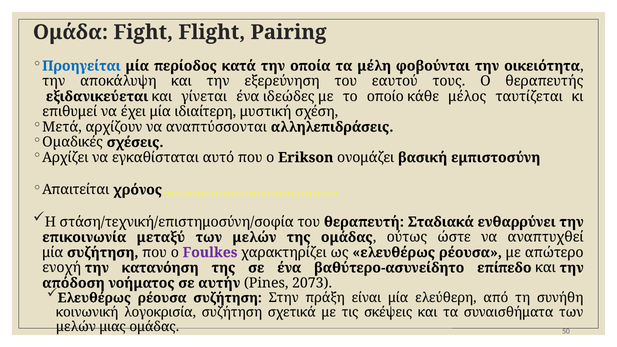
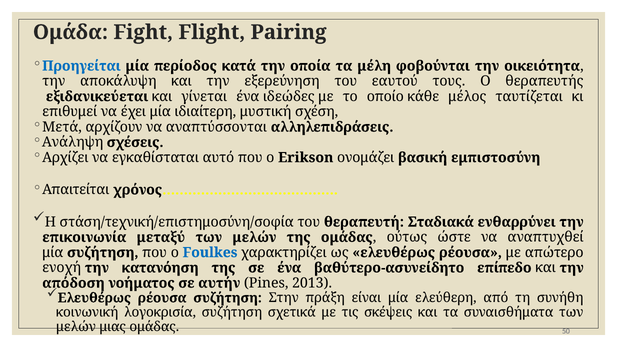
Οµαδικές: Οµαδικές -> Ανάληψη
Foulkes colour: purple -> blue
2073: 2073 -> 2013
